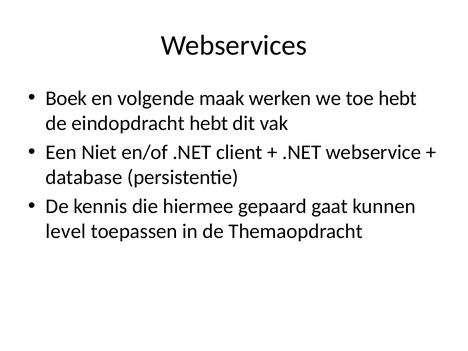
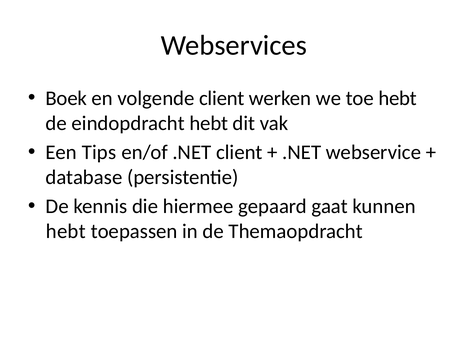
volgende maak: maak -> client
Niet: Niet -> Tips
level at (66, 231): level -> hebt
